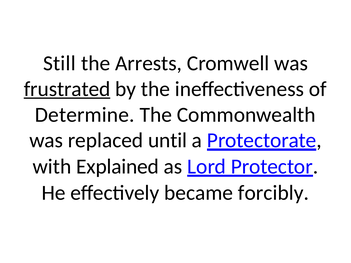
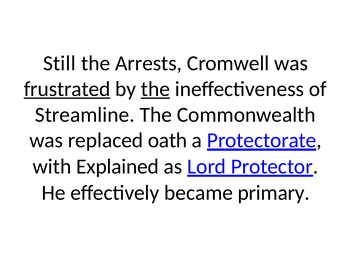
the at (155, 89) underline: none -> present
Determine: Determine -> Streamline
until: until -> oath
forcibly: forcibly -> primary
